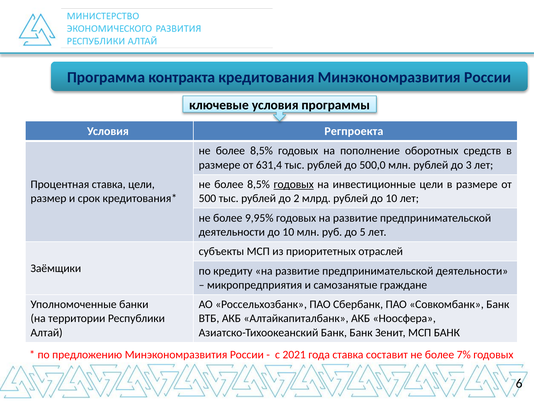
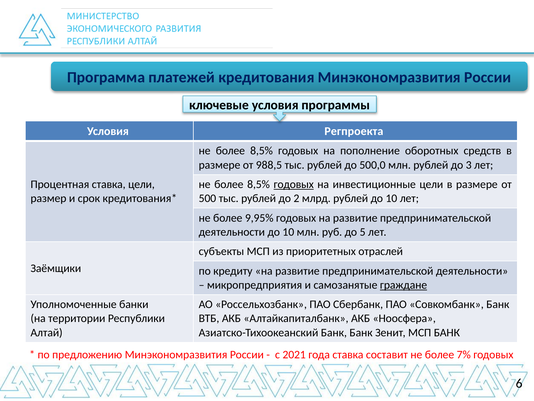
контракта: контракта -> платежей
631,4: 631,4 -> 988,5
граждане underline: none -> present
